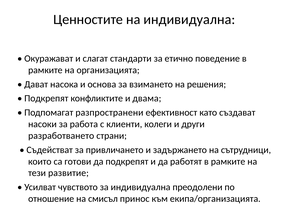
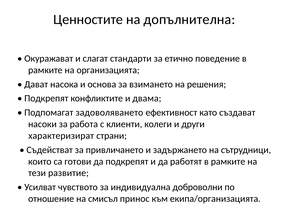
на индивидуална: индивидуална -> допълнителна
разпространени: разпространени -> задоволяването
разработването: разработването -> характеризират
преодолени: преодолени -> доброволни
